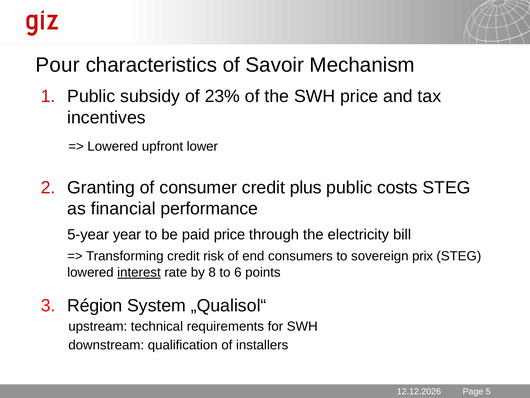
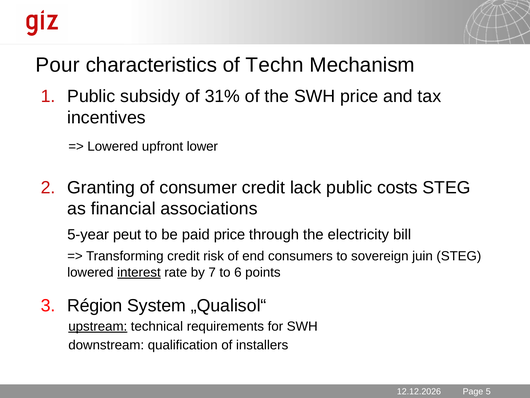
Savoir: Savoir -> Techn
23%: 23% -> 31%
plus: plus -> lack
performance: performance -> associations
year: year -> peut
prix: prix -> juin
8: 8 -> 7
upstream underline: none -> present
